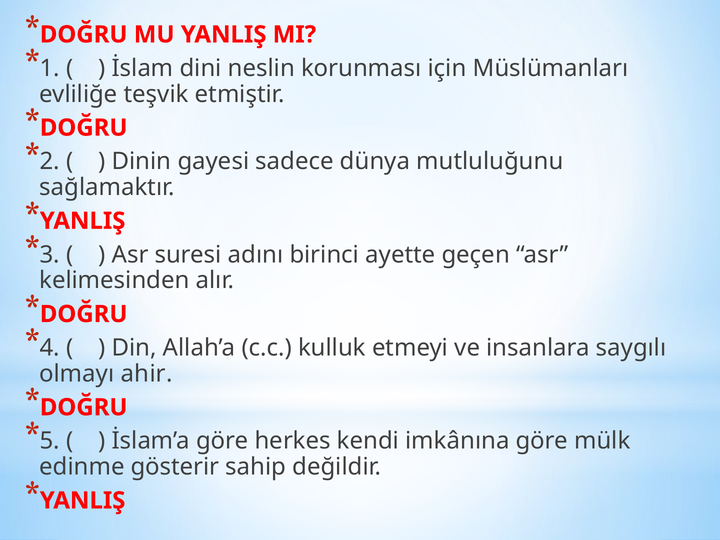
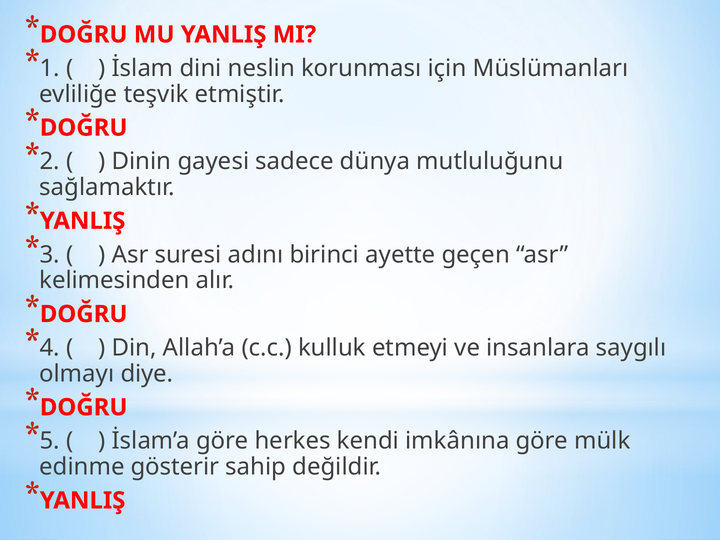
ahir: ahir -> diye
